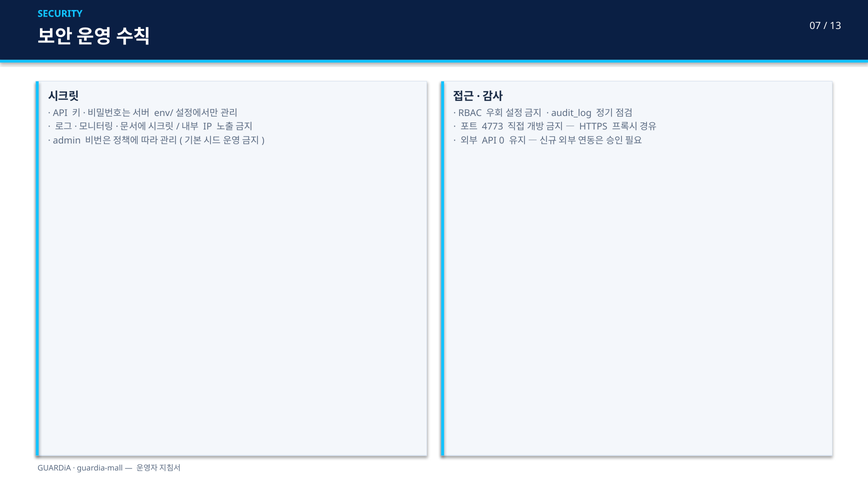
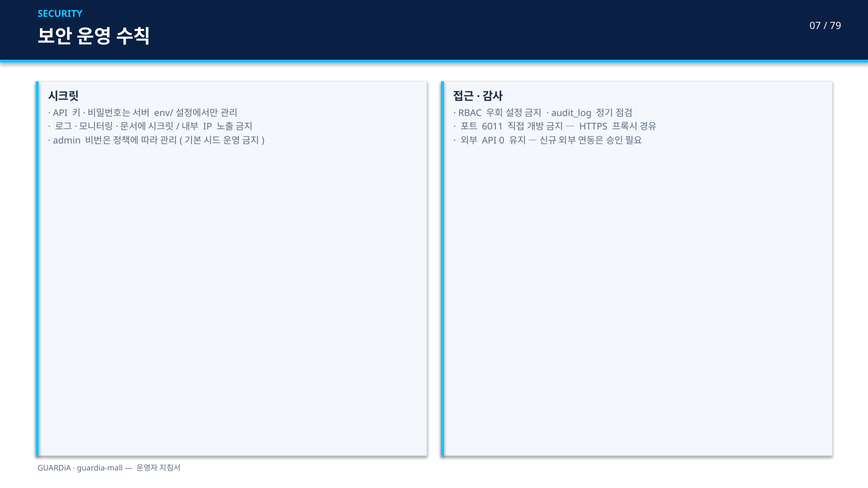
13: 13 -> 79
4773: 4773 -> 6011
